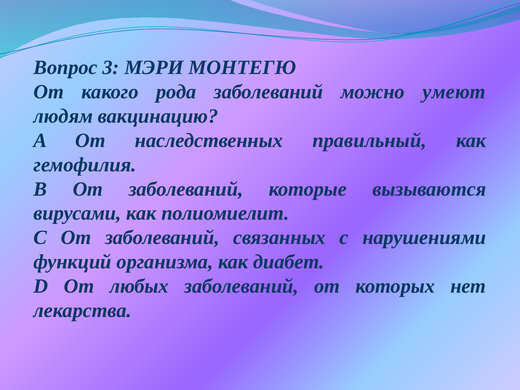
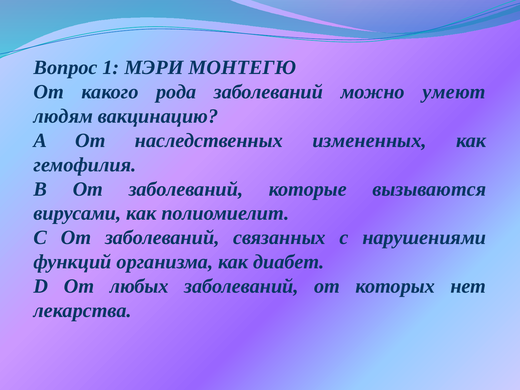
3: 3 -> 1
правильный: правильный -> измененных
